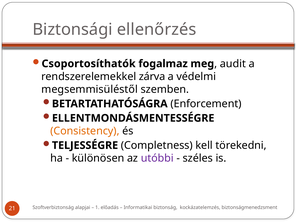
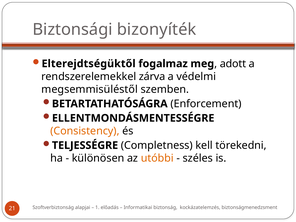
ellenőrzés: ellenőrzés -> bizonyíték
Csoportosíthatók: Csoportosíthatók -> Elterejdtségüktől
audit: audit -> adott
utóbbi colour: purple -> orange
